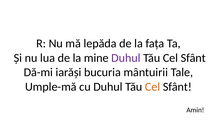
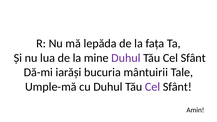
Cel at (153, 87) colour: orange -> purple
